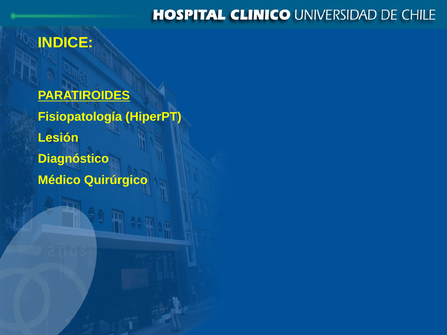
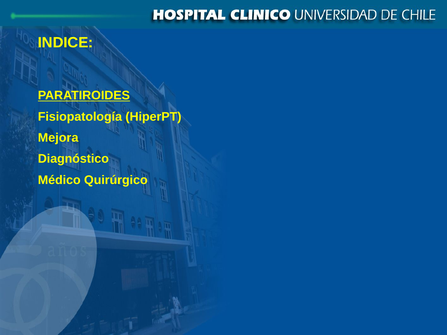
Lesión: Lesión -> Mejora
